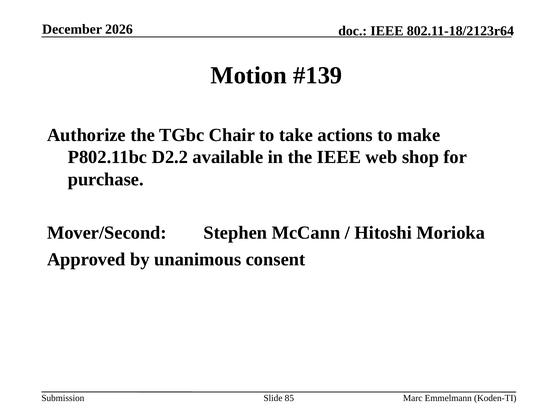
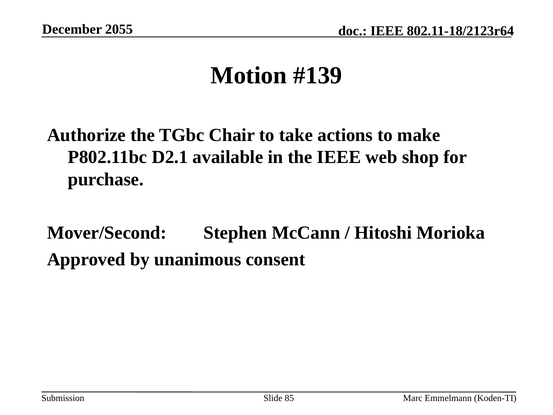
2026: 2026 -> 2055
D2.2: D2.2 -> D2.1
